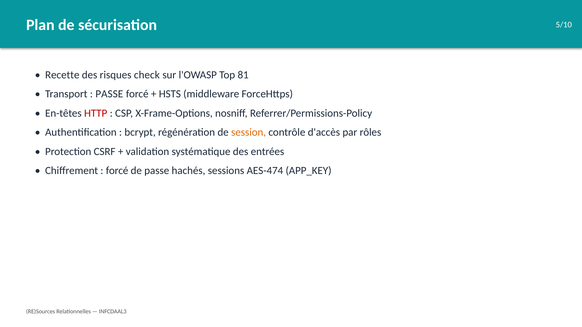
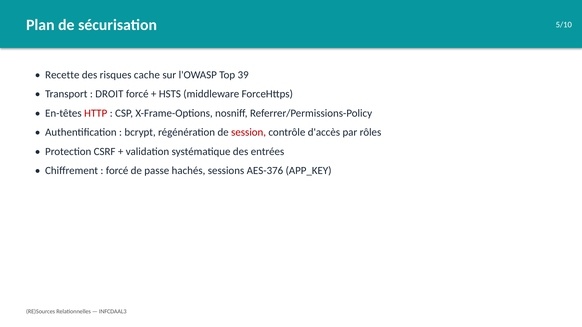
check: check -> cache
81: 81 -> 39
PASSE at (109, 94): PASSE -> DROIT
session colour: orange -> red
AES-474: AES-474 -> AES-376
